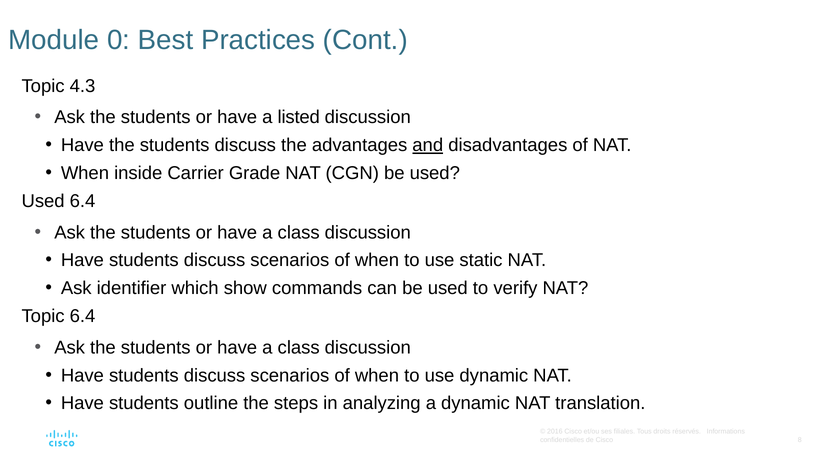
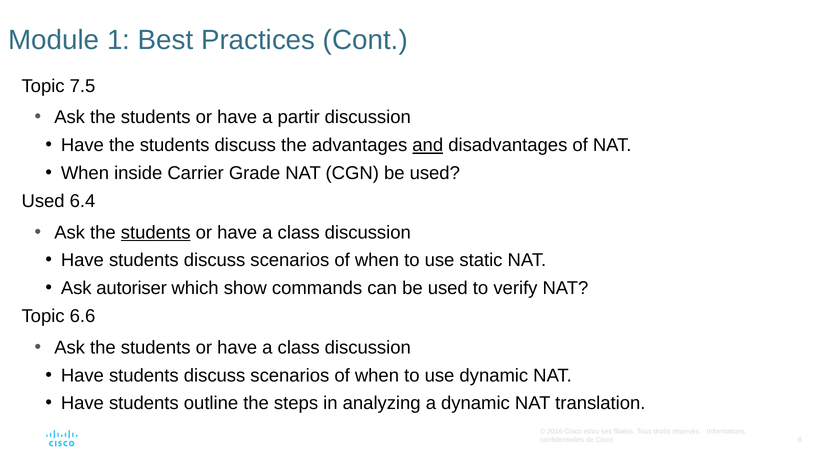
0: 0 -> 1
4.3: 4.3 -> 7.5
listed: listed -> partir
students at (156, 232) underline: none -> present
identifier: identifier -> autoriser
Topic 6.4: 6.4 -> 6.6
